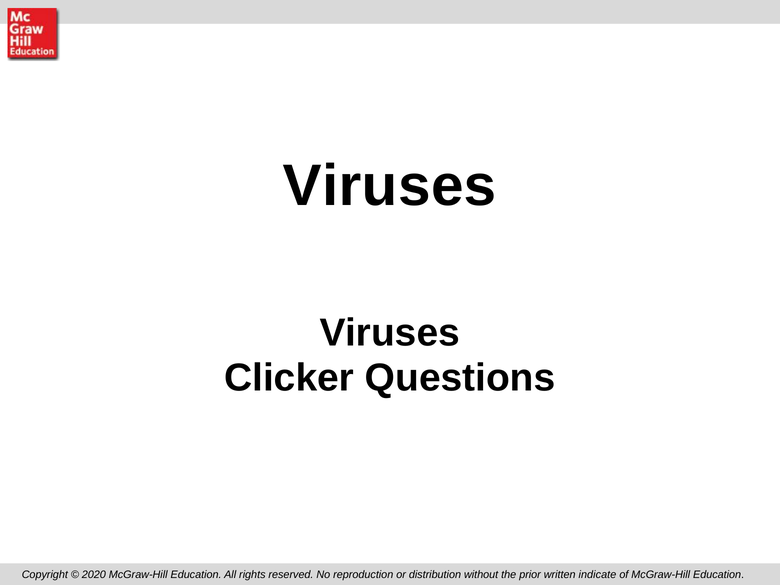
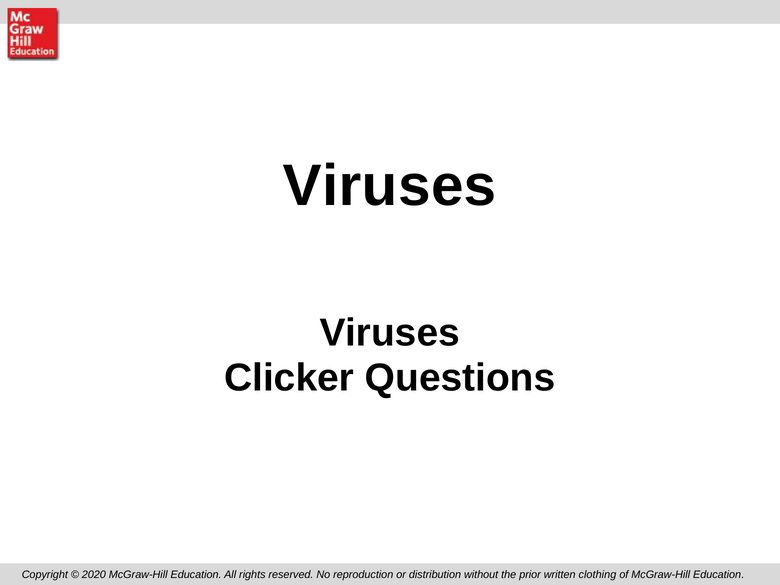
indicate: indicate -> clothing
